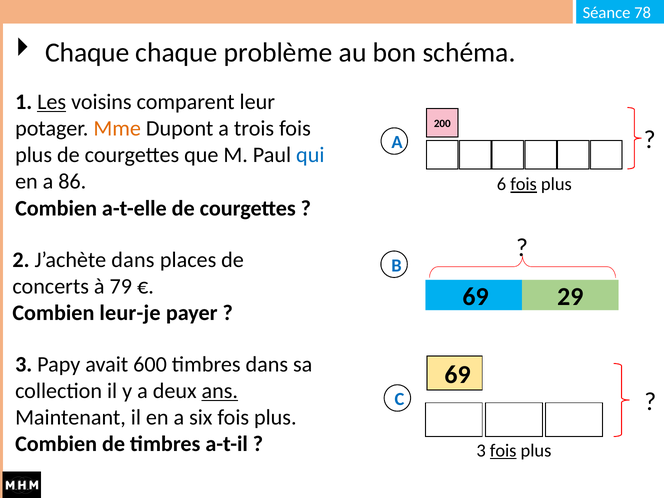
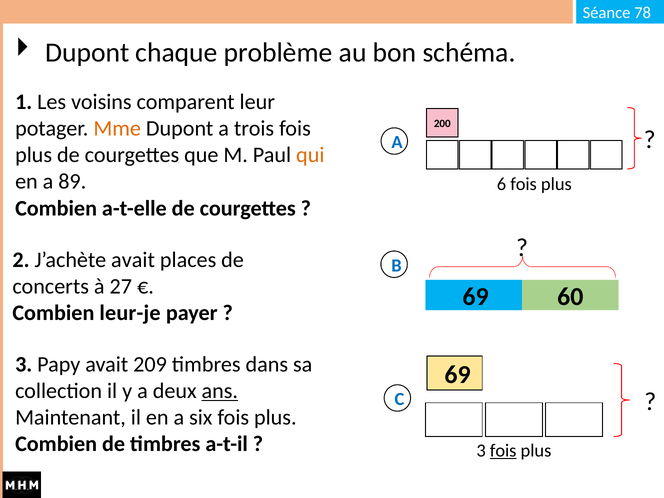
Chaque at (87, 53): Chaque -> Dupont
Les underline: present -> none
qui colour: blue -> orange
86: 86 -> 89
fois at (524, 184) underline: present -> none
J’achète dans: dans -> avait
79: 79 -> 27
29: 29 -> 60
600: 600 -> 209
